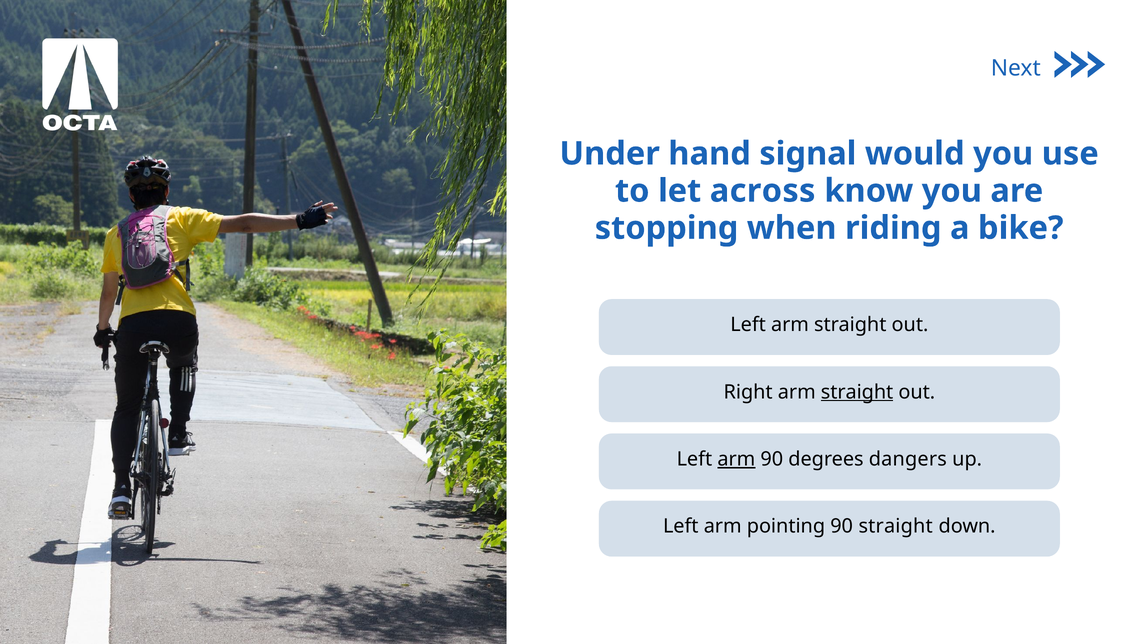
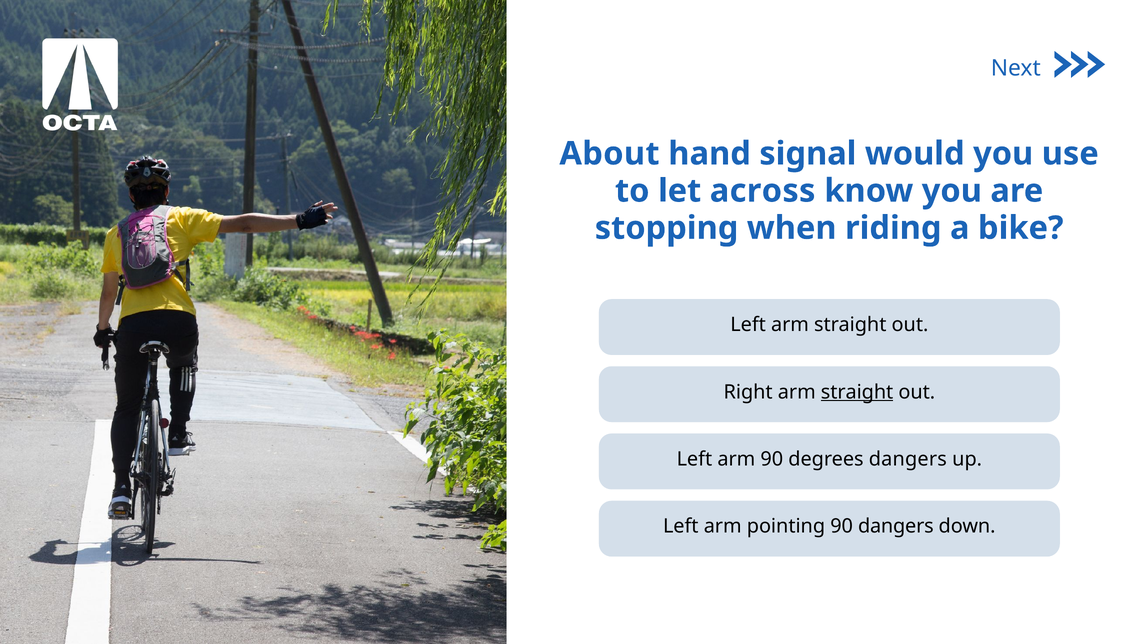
Under: Under -> About
arm at (736, 459) underline: present -> none
90 straight: straight -> dangers
